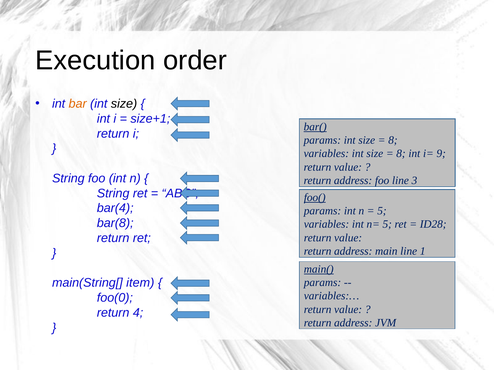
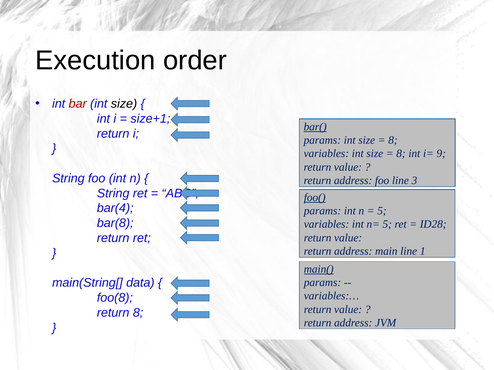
bar colour: orange -> red
item: item -> data
foo(0: foo(0 -> foo(8
return 4: 4 -> 8
